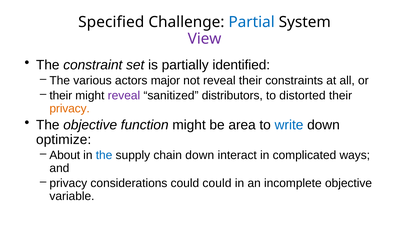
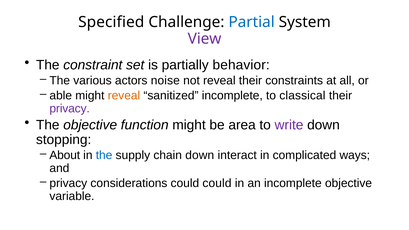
identified: identified -> behavior
major: major -> noise
their at (61, 96): their -> able
reveal at (124, 96) colour: purple -> orange
sanitized distributors: distributors -> incomplete
distorted: distorted -> classical
privacy at (70, 108) colour: orange -> purple
write colour: blue -> purple
optimize: optimize -> stopping
